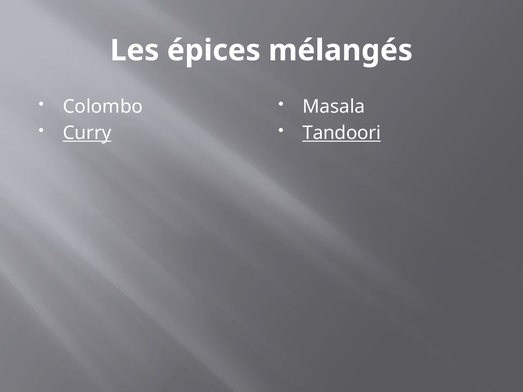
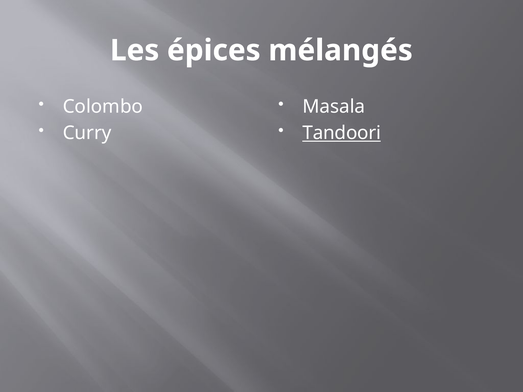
Curry underline: present -> none
